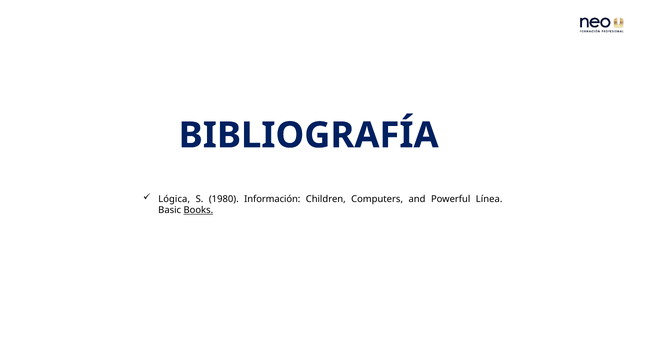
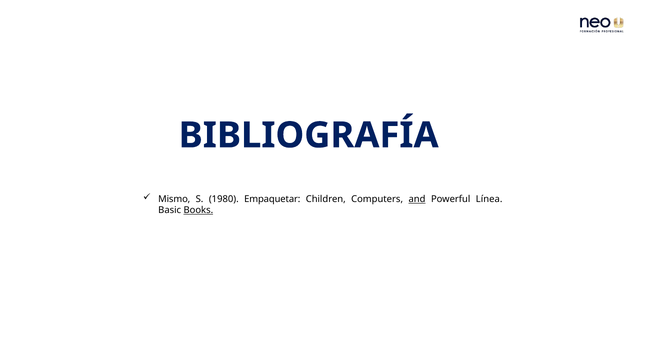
Lógica: Lógica -> Mismo
Información: Información -> Empaquetar
and underline: none -> present
